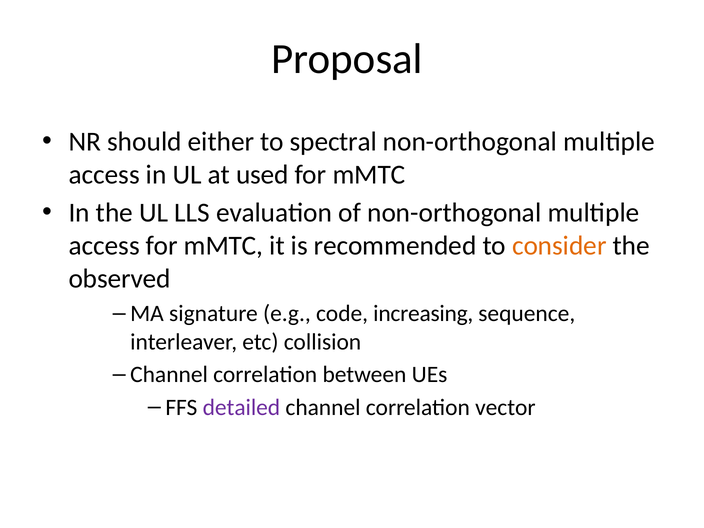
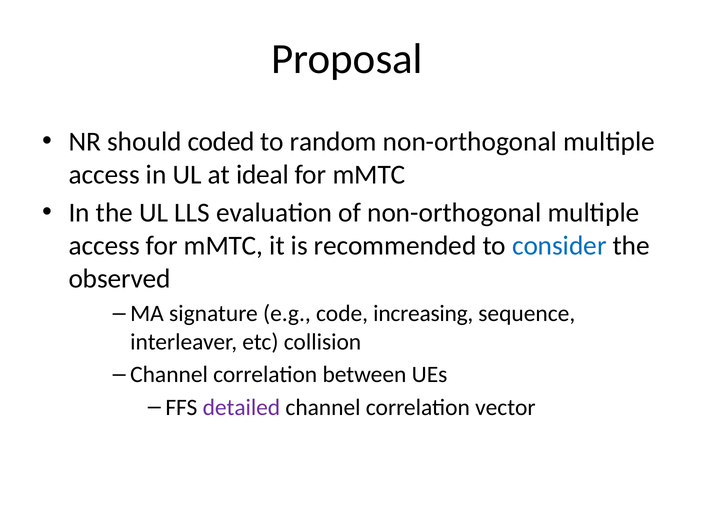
either: either -> coded
spectral: spectral -> random
used: used -> ideal
consider colour: orange -> blue
